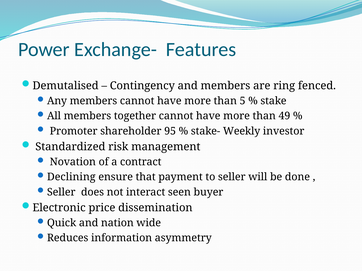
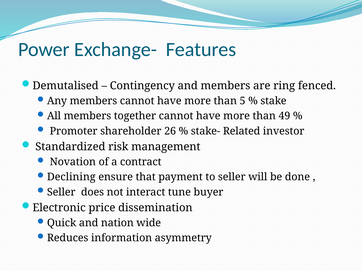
95: 95 -> 26
Weekly: Weekly -> Related
seen: seen -> tune
